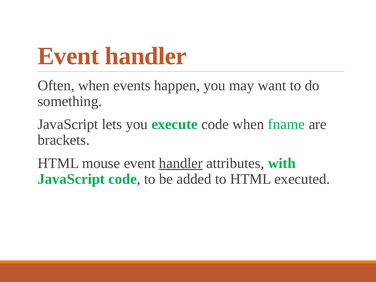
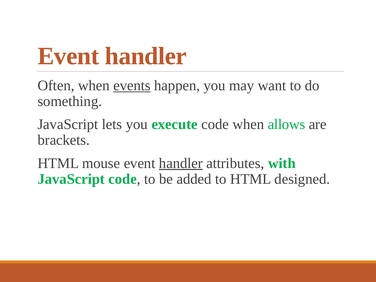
events underline: none -> present
fname: fname -> allows
executed: executed -> designed
